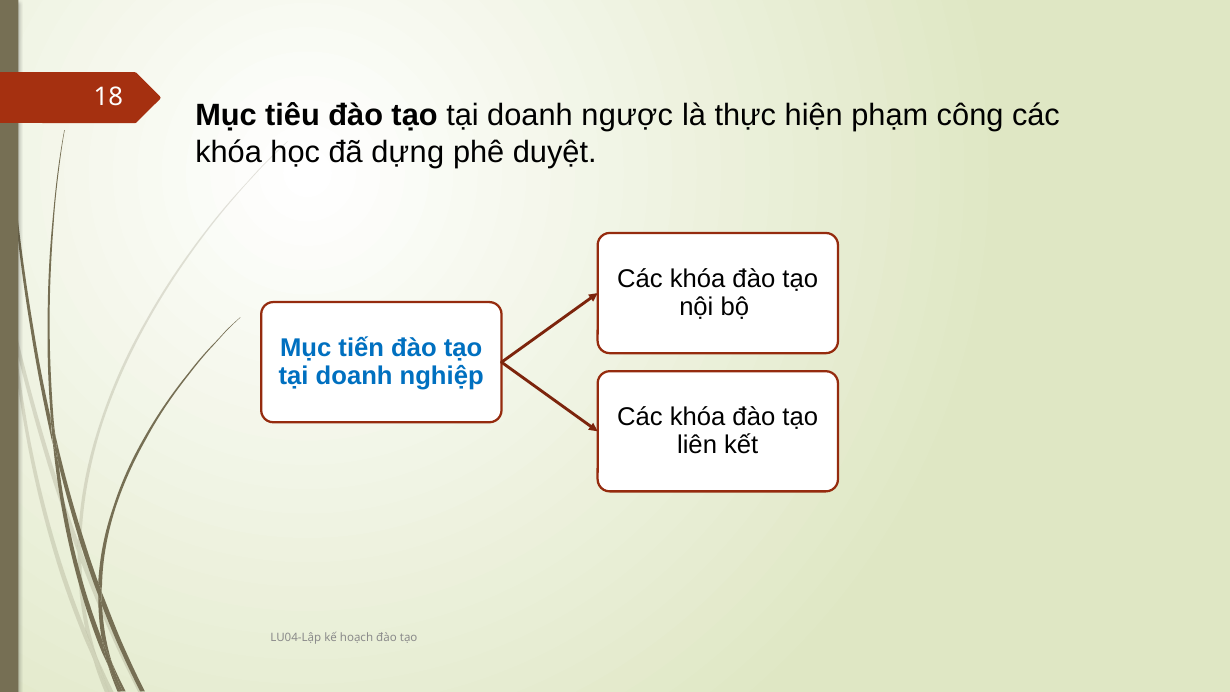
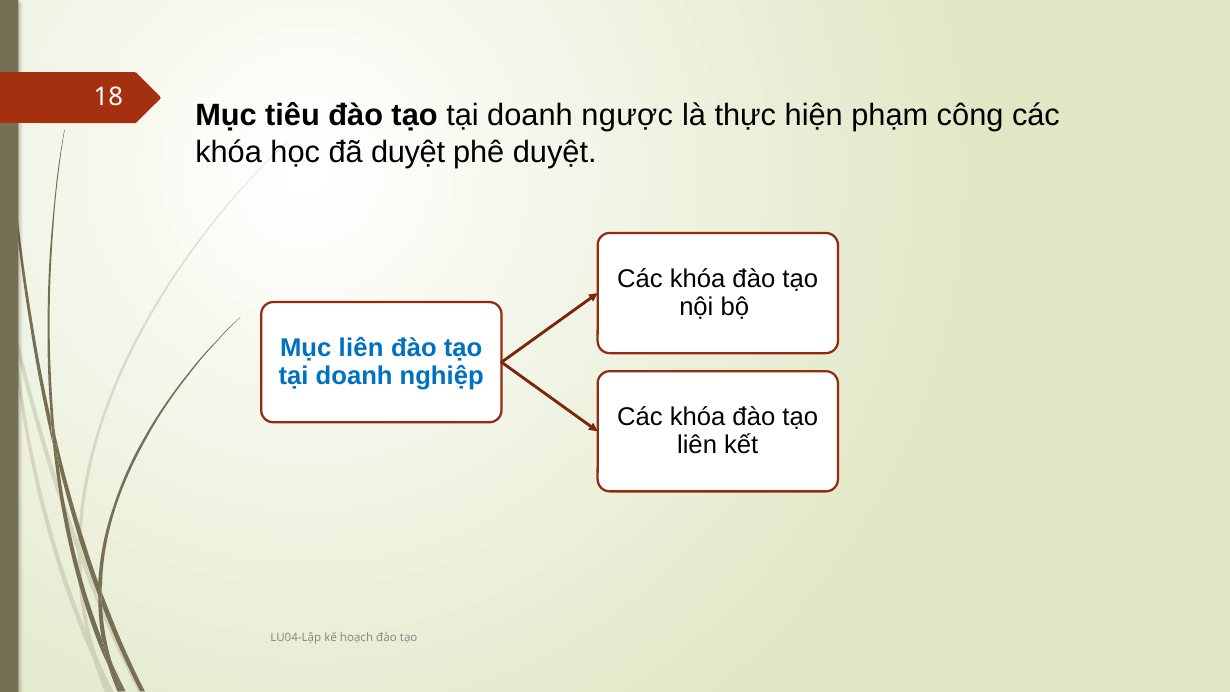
đã dựng: dựng -> duyệt
Mục tiến: tiến -> liên
